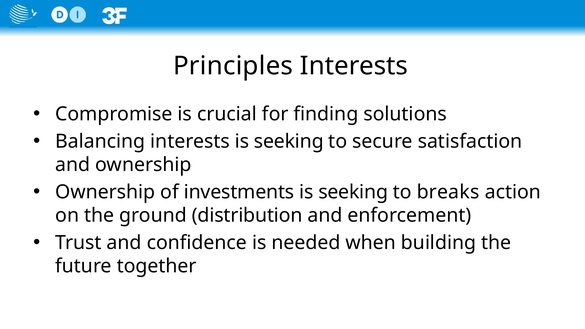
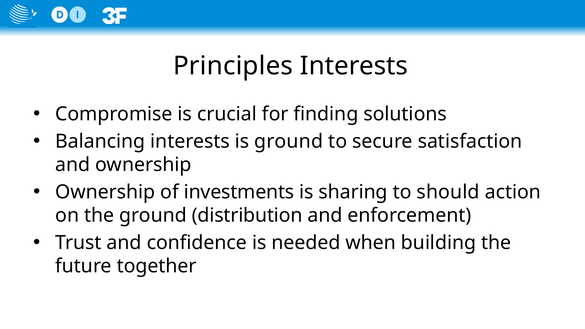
interests is seeking: seeking -> ground
seeking at (353, 192): seeking -> sharing
breaks: breaks -> should
